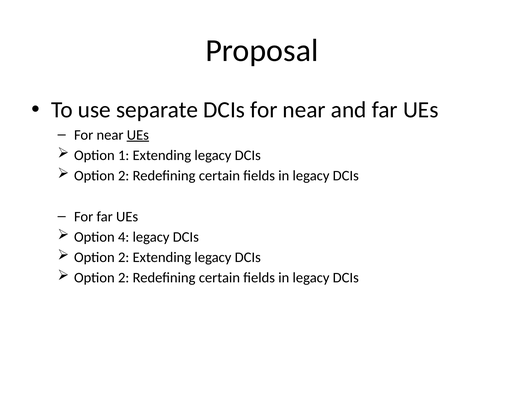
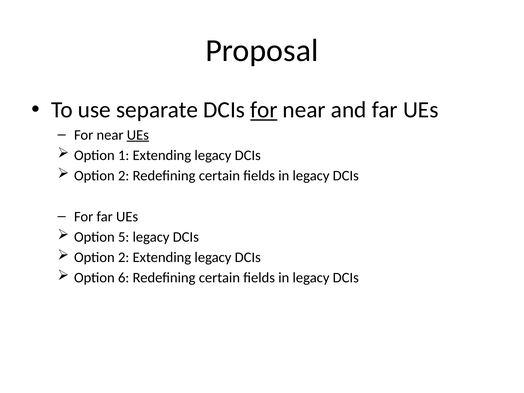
for at (264, 110) underline: none -> present
4: 4 -> 5
2 at (124, 278): 2 -> 6
